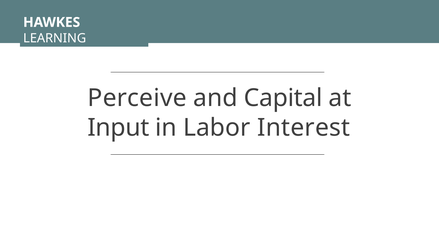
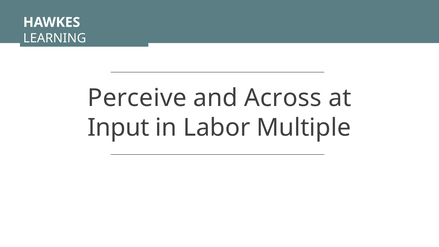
Capital: Capital -> Across
Interest: Interest -> Multiple
